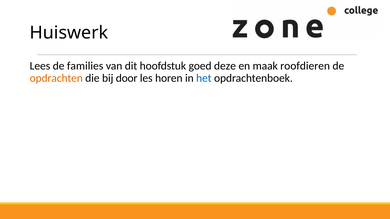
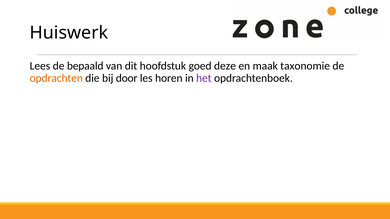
families: families -> bepaald
roofdieren: roofdieren -> taxonomie
het colour: blue -> purple
